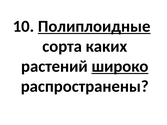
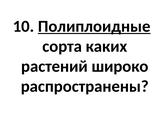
широко underline: present -> none
